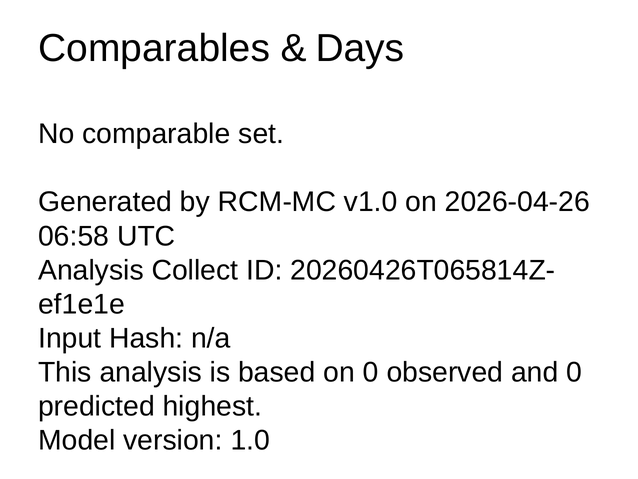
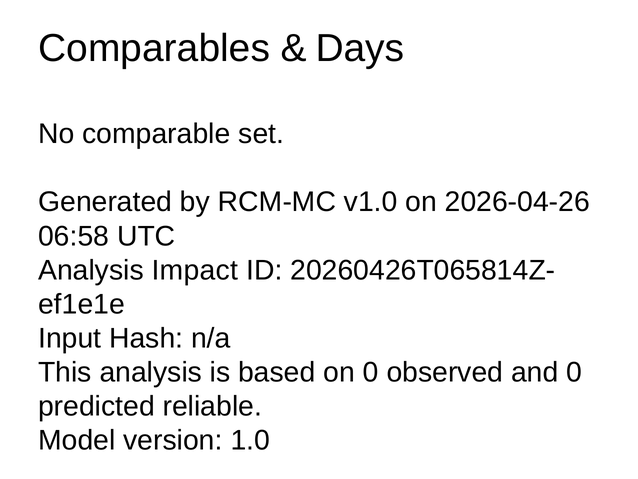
Collect: Collect -> Impact
highest: highest -> reliable
